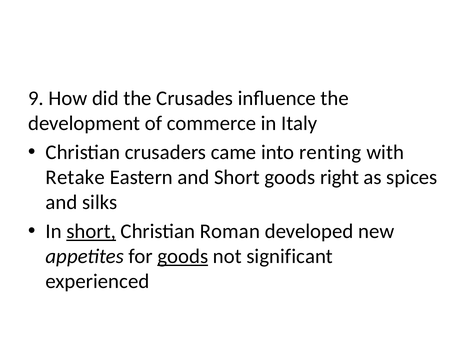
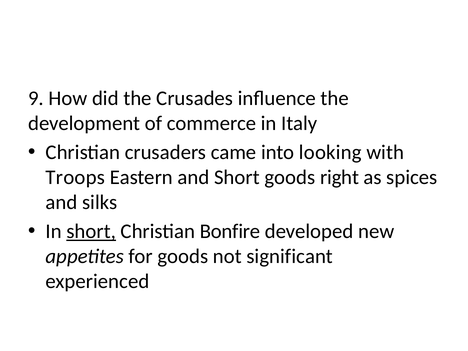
renting: renting -> looking
Retake: Retake -> Troops
Roman: Roman -> Bonfire
goods at (183, 256) underline: present -> none
